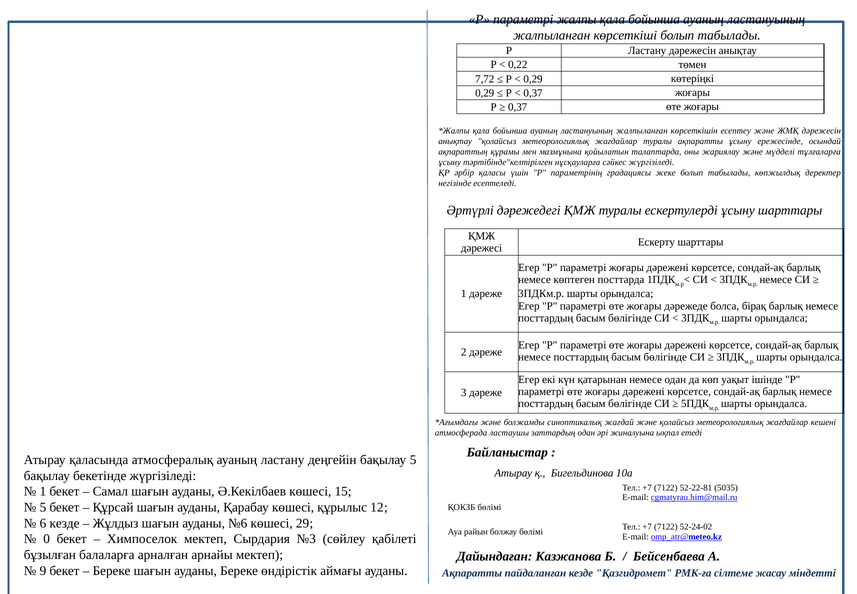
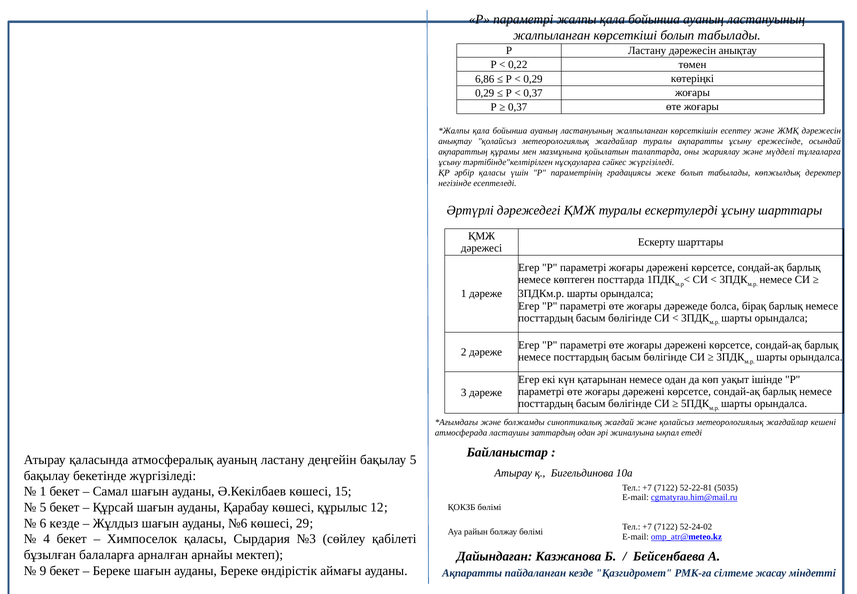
7,72: 7,72 -> 6,86
0: 0 -> 4
Химпоселок мектеп: мектеп -> қаласы
